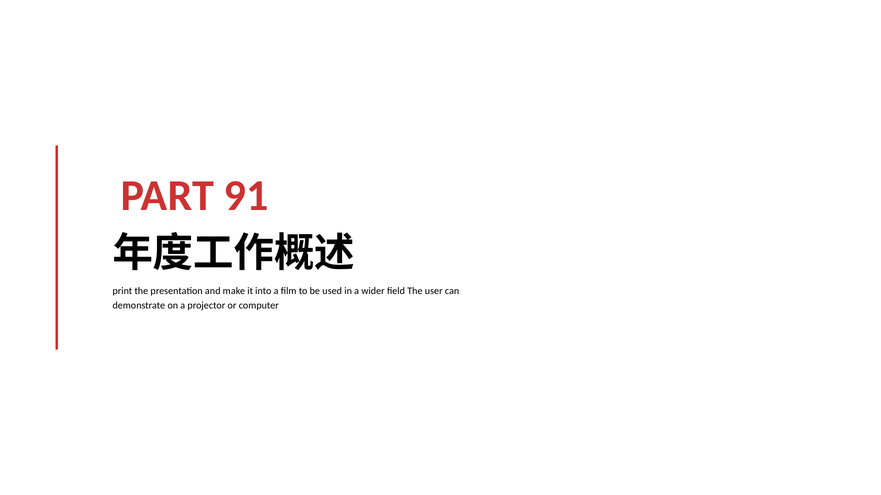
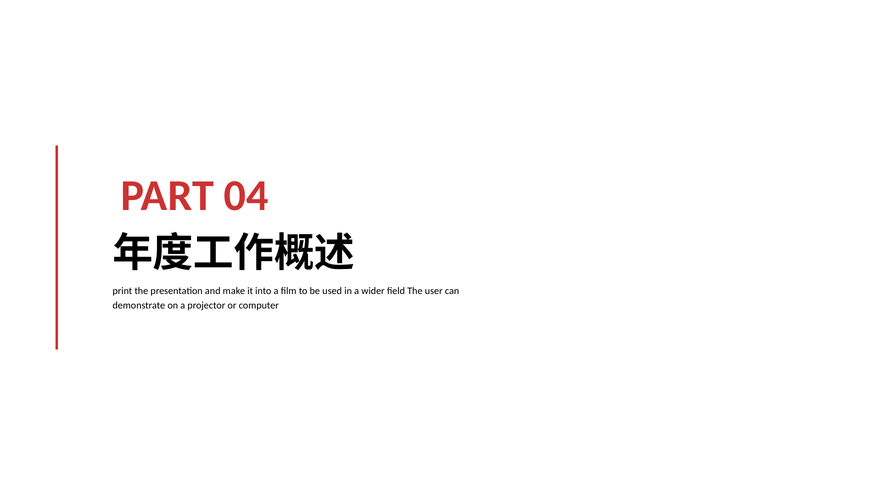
91: 91 -> 04
